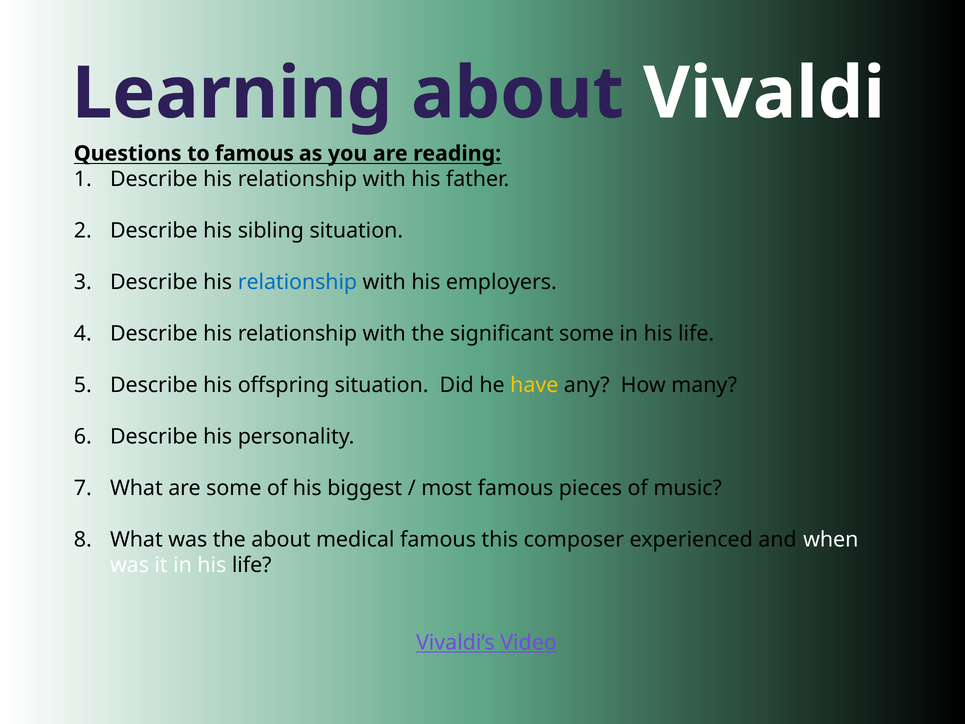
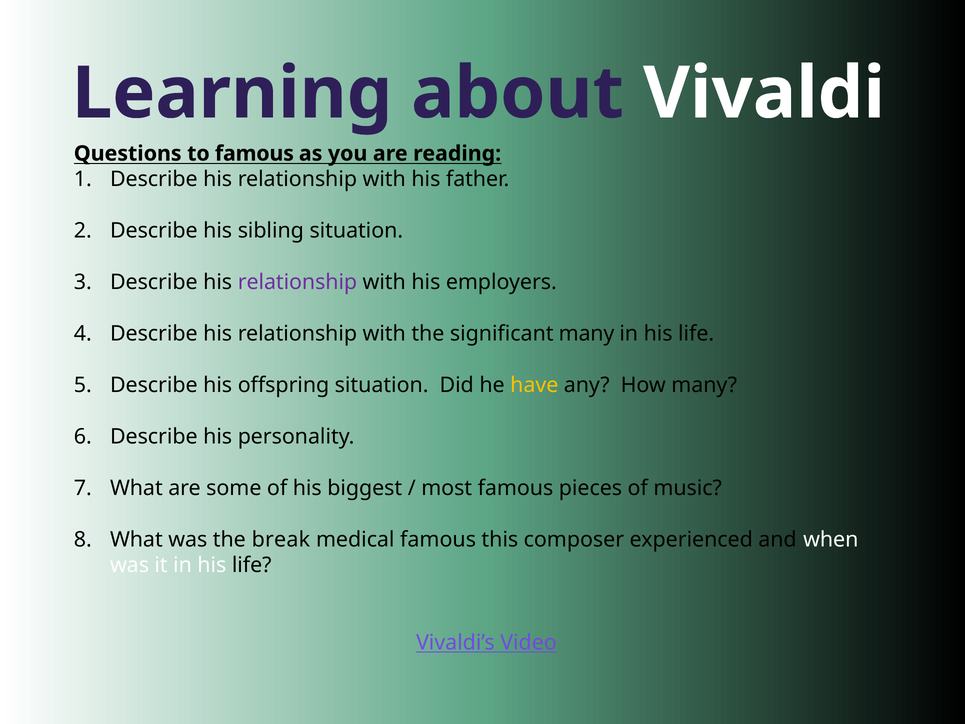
relationship at (297, 282) colour: blue -> purple
significant some: some -> many
the about: about -> break
